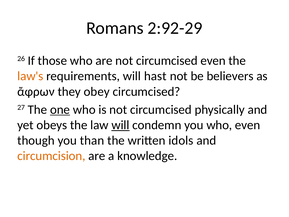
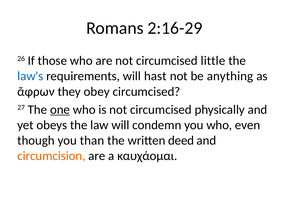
2:92-29: 2:92-29 -> 2:16-29
circumcised even: even -> little
law's colour: orange -> blue
believers: believers -> anything
will at (120, 125) underline: present -> none
idols: idols -> deed
knowledge: knowledge -> καυχάομαι
